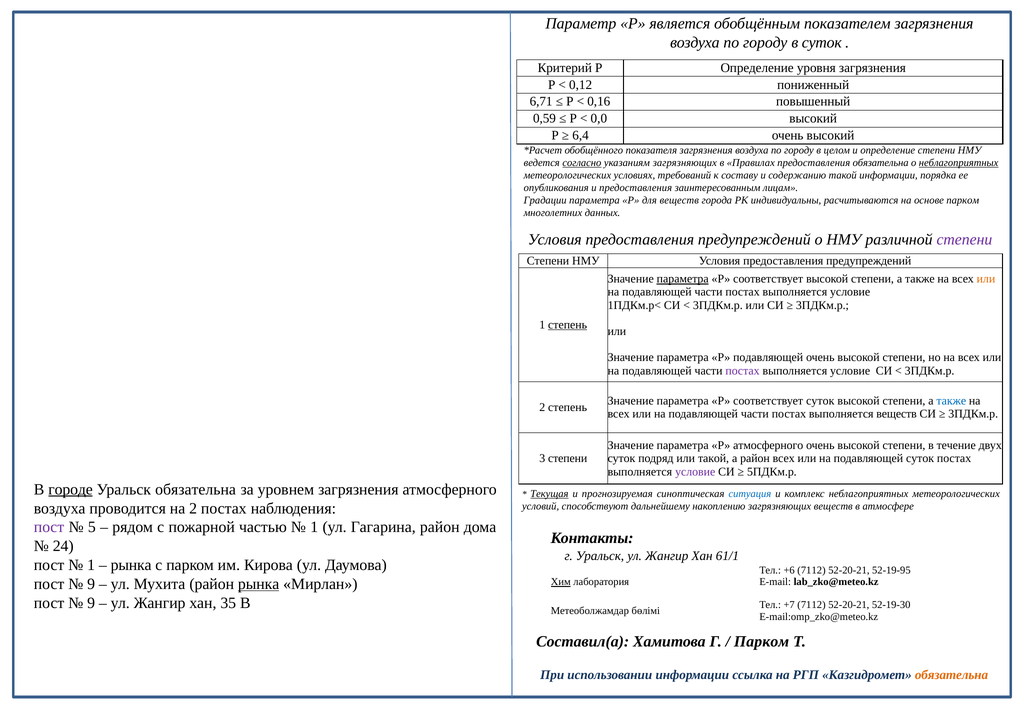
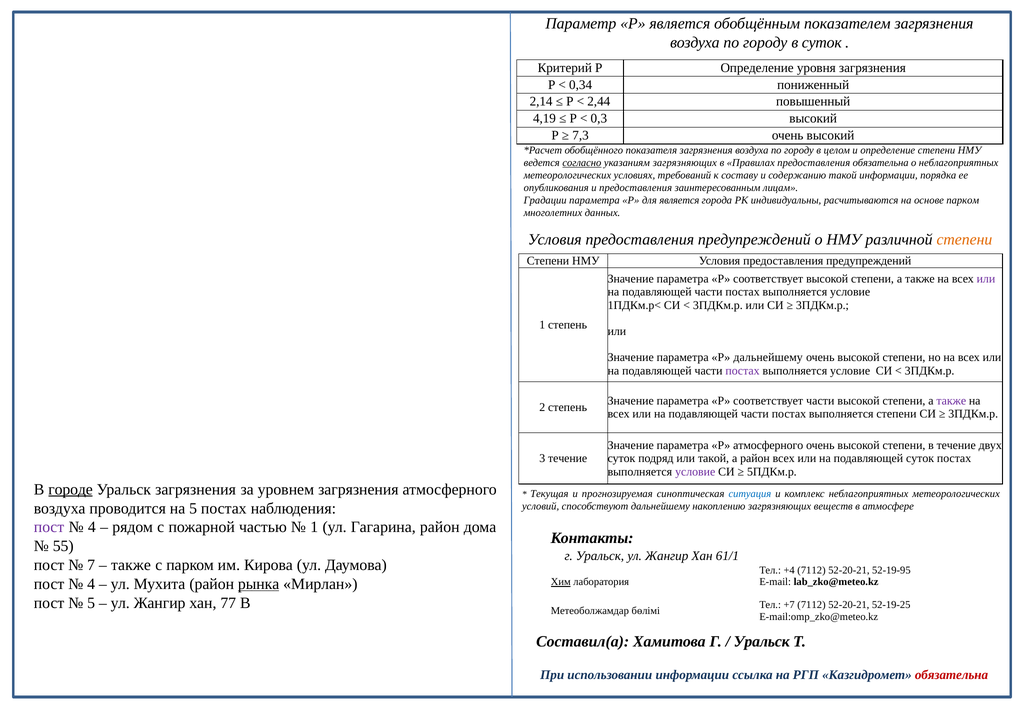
0,12: 0,12 -> 0,34
6,71: 6,71 -> 2,14
0,16: 0,16 -> 2,44
0,59: 0,59 -> 4,19
0,0: 0,0 -> 0,3
6,4: 6,4 -> 7,3
неблагоприятных at (959, 163) underline: present -> none
для веществ: веществ -> является
степени at (964, 240) colour: purple -> orange
параметра at (683, 279) underline: present -> none
или at (986, 279) colour: orange -> purple
степень at (568, 325) underline: present -> none
Р подавляющей: подавляющей -> дальнейшему
соответствует суток: суток -> части
также at (951, 401) colour: blue -> purple
выполняется веществ: веществ -> степени
3 степени: степени -> течение
Уральск обязательна: обязательна -> загрязнения
Текущая underline: present -> none
на 2: 2 -> 5
5 at (92, 527): 5 -> 4
24: 24 -> 55
1 at (91, 565): 1 -> 7
рынка at (131, 565): рынка -> также
+6: +6 -> +4
9 at (91, 584): 9 -> 4
9 at (91, 603): 9 -> 5
35: 35 -> 77
52-19-30: 52-19-30 -> 52-19-25
Парком at (762, 641): Парком -> Уральск
обязательна at (951, 675) colour: orange -> red
